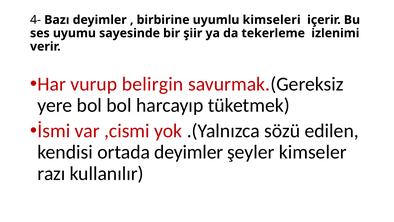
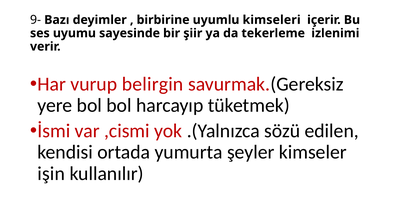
4-: 4- -> 9-
ortada deyimler: deyimler -> yumurta
razı: razı -> işin
